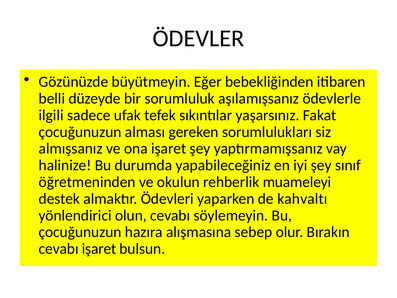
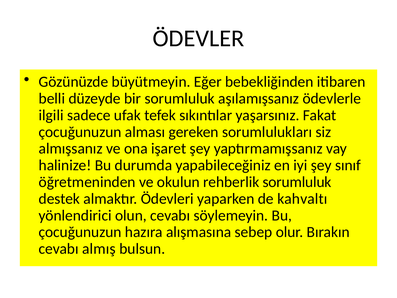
rehberlik muameleyi: muameleyi -> sorumluluk
cevabı işaret: işaret -> almış
